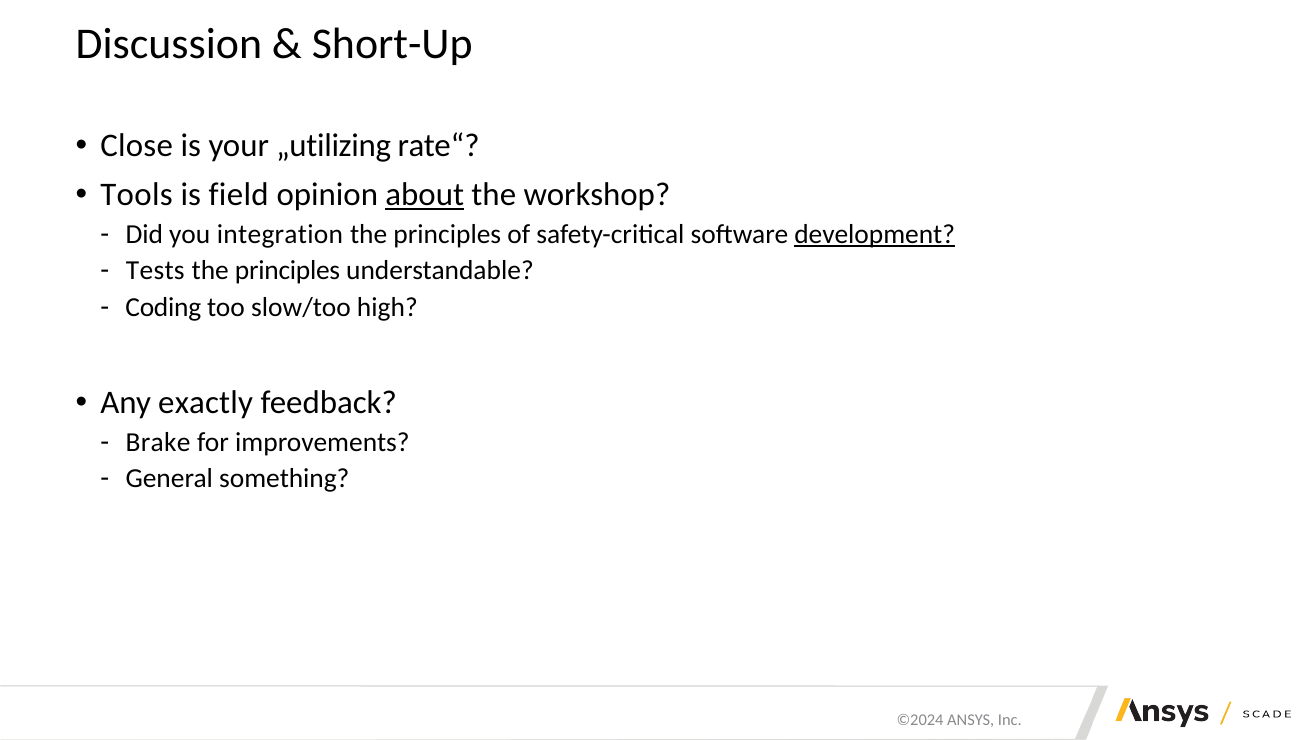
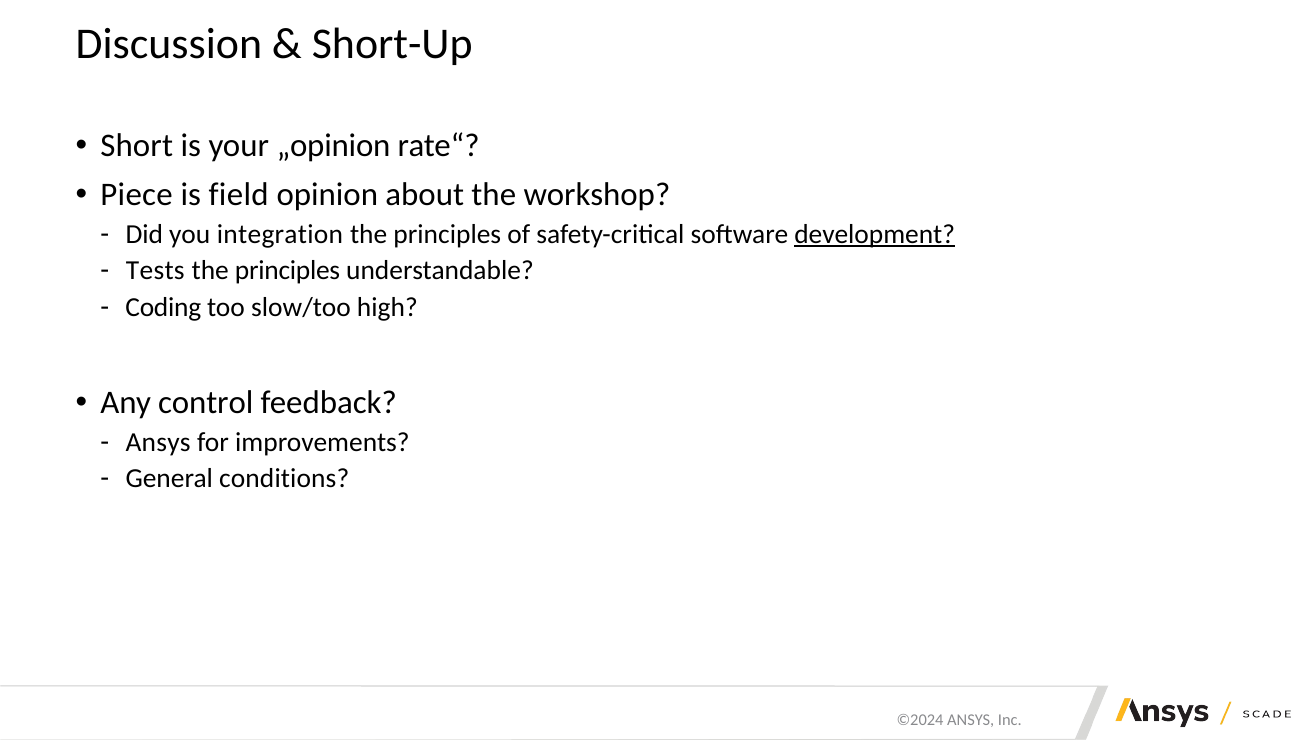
Close: Close -> Short
„utilizing: „utilizing -> „opinion
Tools: Tools -> Piece
about underline: present -> none
exactly: exactly -> control
Brake at (158, 442): Brake -> Ansys
something: something -> conditions
